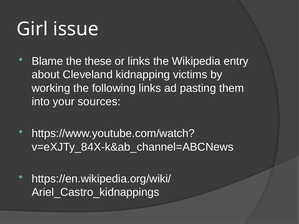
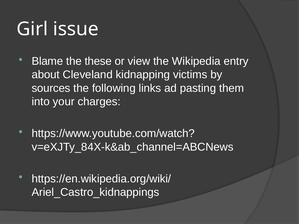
or links: links -> view
working: working -> sources
sources: sources -> charges
